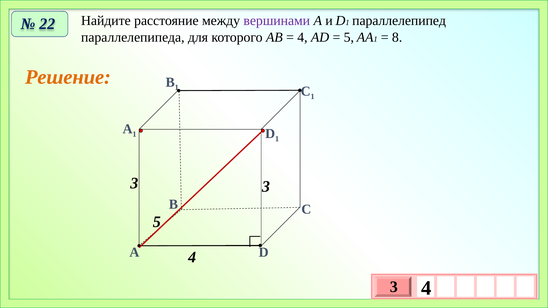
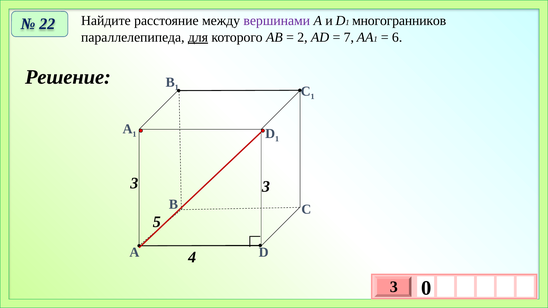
параллелепипед: параллелепипед -> многогранников
для underline: none -> present
4 at (302, 37): 4 -> 2
5 at (349, 37): 5 -> 7
8: 8 -> 6
Решение colour: orange -> black
3 4: 4 -> 0
